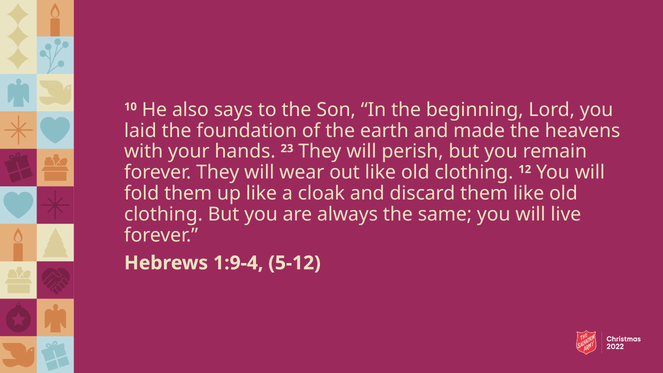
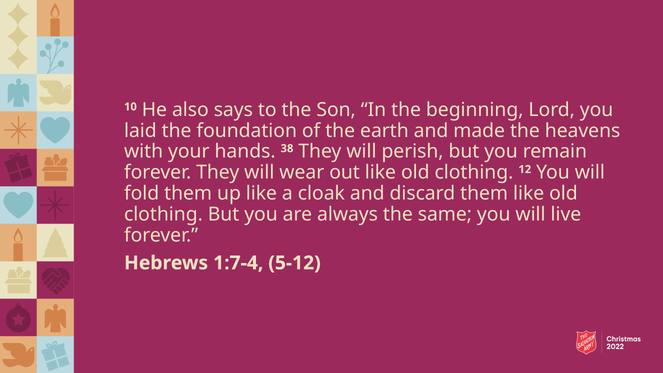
23: 23 -> 38
1:9-4: 1:9-4 -> 1:7-4
